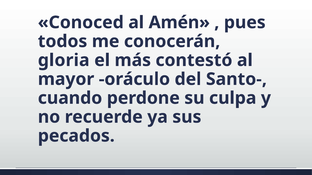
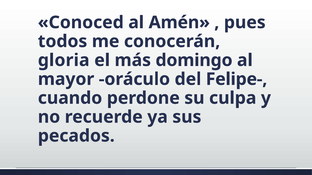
contestó: contestó -> domingo
Santo-: Santo- -> Felipe-
